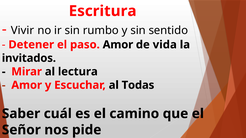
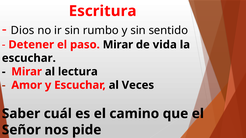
Vivir: Vivir -> Dios
paso Amor: Amor -> Mirar
invitados at (29, 58): invitados -> escuchar
Todas: Todas -> Veces
